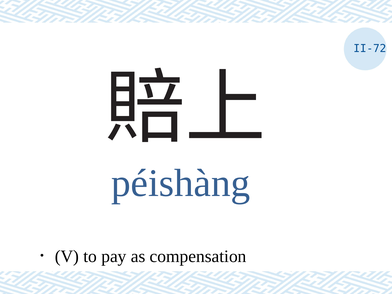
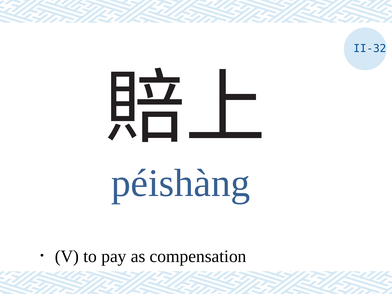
II-72: II-72 -> II-32
